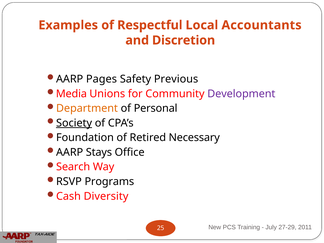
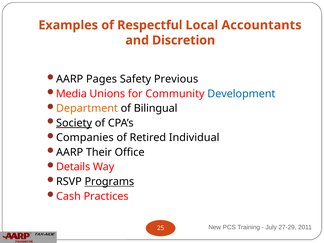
Development colour: purple -> blue
Personal: Personal -> Bilingual
Foundation: Foundation -> Companies
Necessary: Necessary -> Individual
Stays: Stays -> Their
Search: Search -> Details
Programs underline: none -> present
Diversity: Diversity -> Practices
